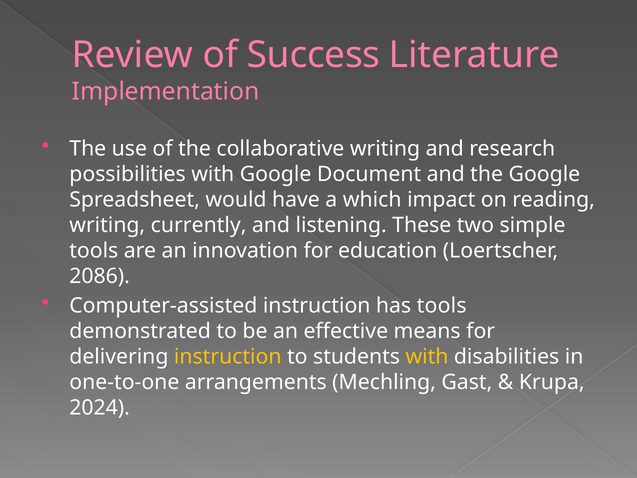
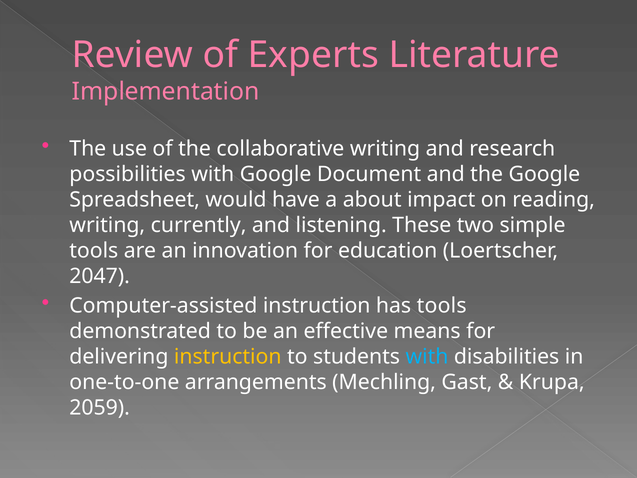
Success: Success -> Experts
which: which -> about
2086: 2086 -> 2047
with at (427, 357) colour: yellow -> light blue
2024: 2024 -> 2059
